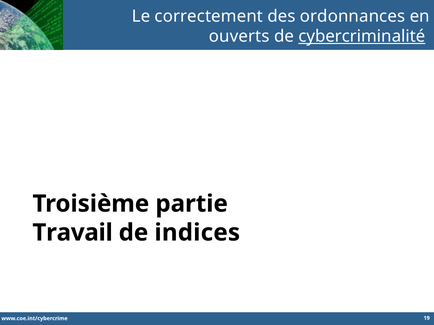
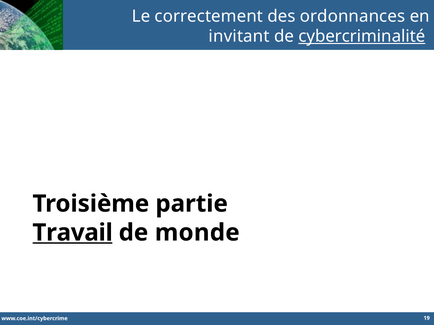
ouverts: ouverts -> invitant
Travail underline: none -> present
indices: indices -> monde
